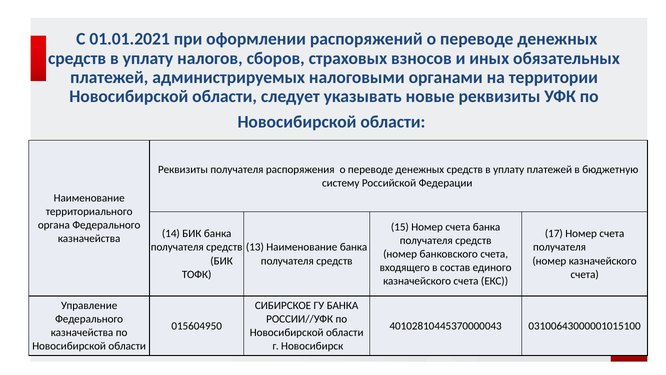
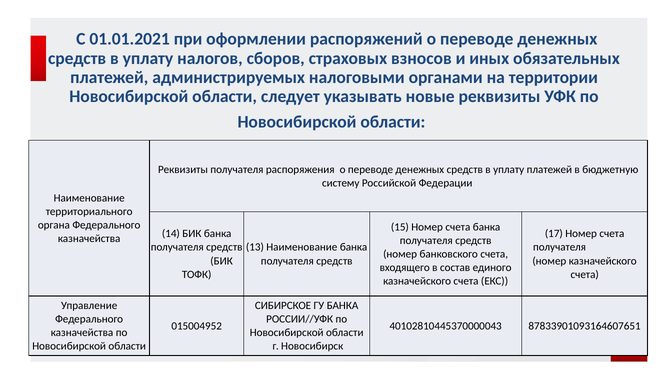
015604950: 015604950 -> 015004952
03100643000001015100: 03100643000001015100 -> 87833901093164607651
